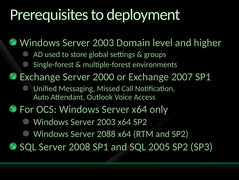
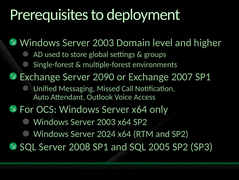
2000: 2000 -> 2090
2088: 2088 -> 2024
